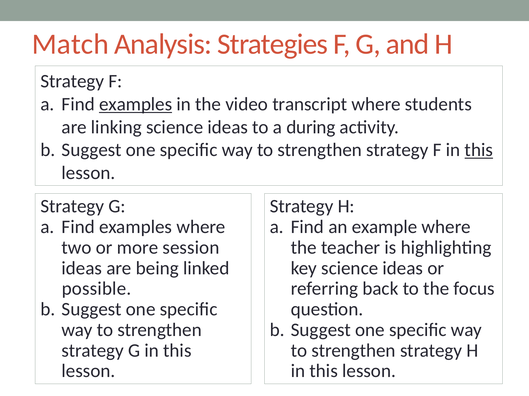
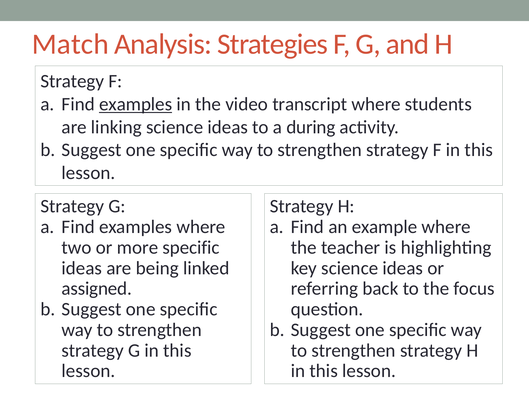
this at (479, 150) underline: present -> none
more session: session -> specific
possible: possible -> assigned
